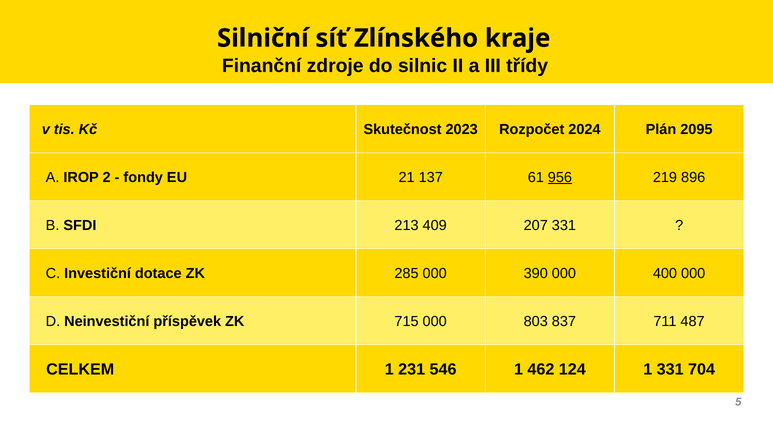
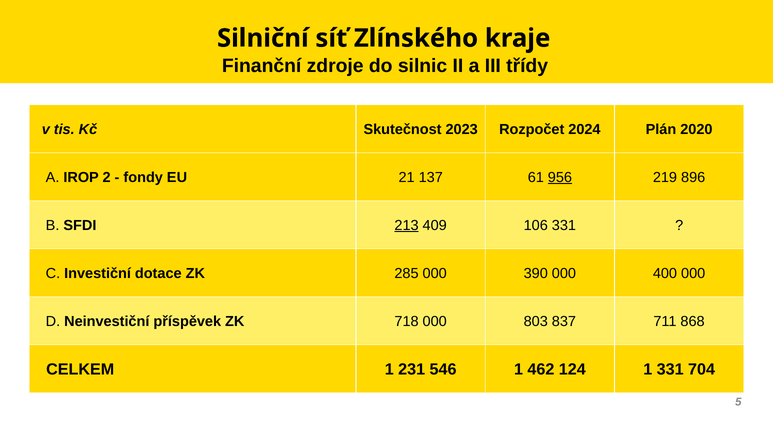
2095: 2095 -> 2020
213 underline: none -> present
207: 207 -> 106
715: 715 -> 718
487: 487 -> 868
